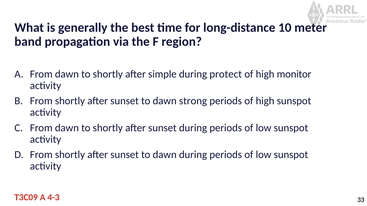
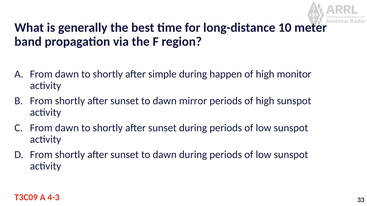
protect: protect -> happen
strong: strong -> mirror
